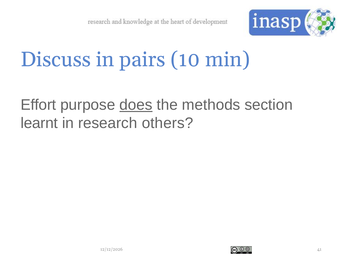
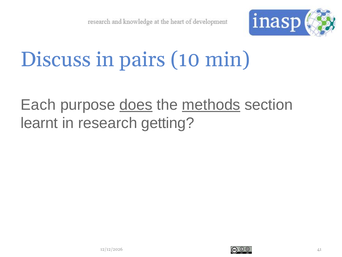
Effort: Effort -> Each
methods underline: none -> present
others: others -> getting
